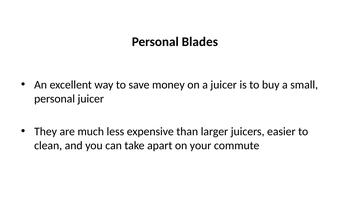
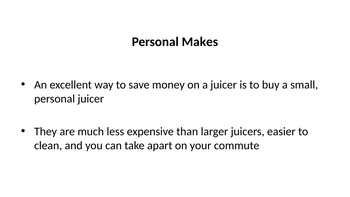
Blades: Blades -> Makes
